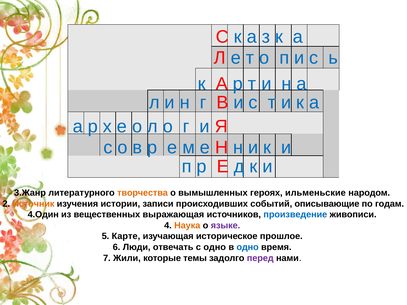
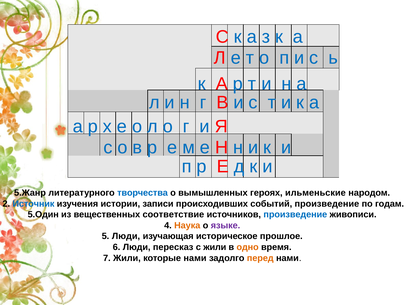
3.Жанр: 3.Жанр -> 5.Жанр
творчества colour: orange -> blue
Источник colour: orange -> blue
событий описывающие: описывающие -> произведение
4.Один: 4.Один -> 5.Один
выражающая: выражающая -> соответствие
5 Карте: Карте -> Люди
отвечать: отвечать -> пересказ
с одно: одно -> жили
одно at (248, 247) colour: blue -> orange
которые темы: темы -> нами
перед colour: purple -> orange
